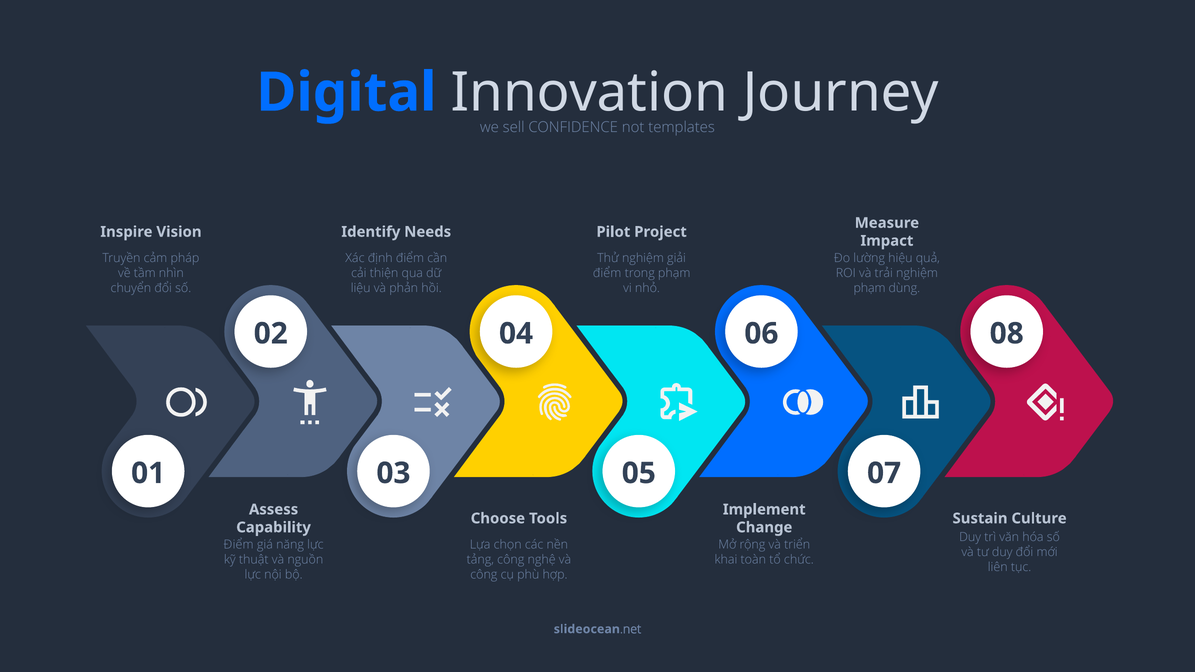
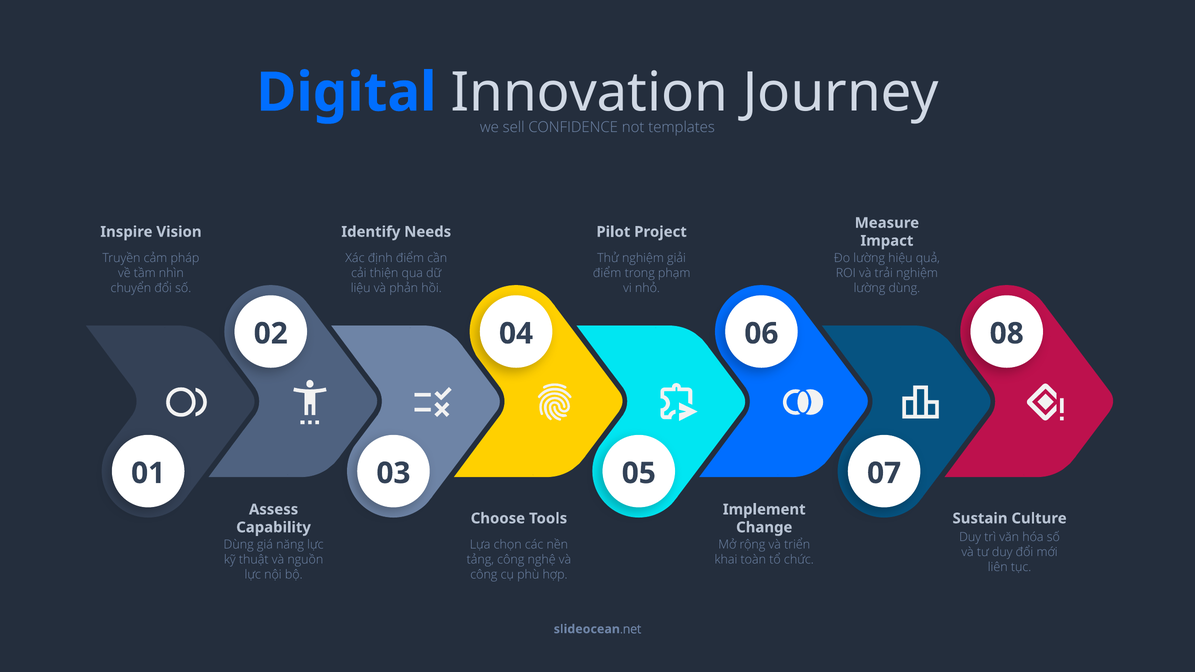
phạm at (870, 288): phạm -> lường
Điểm at (239, 545): Điểm -> Dùng
